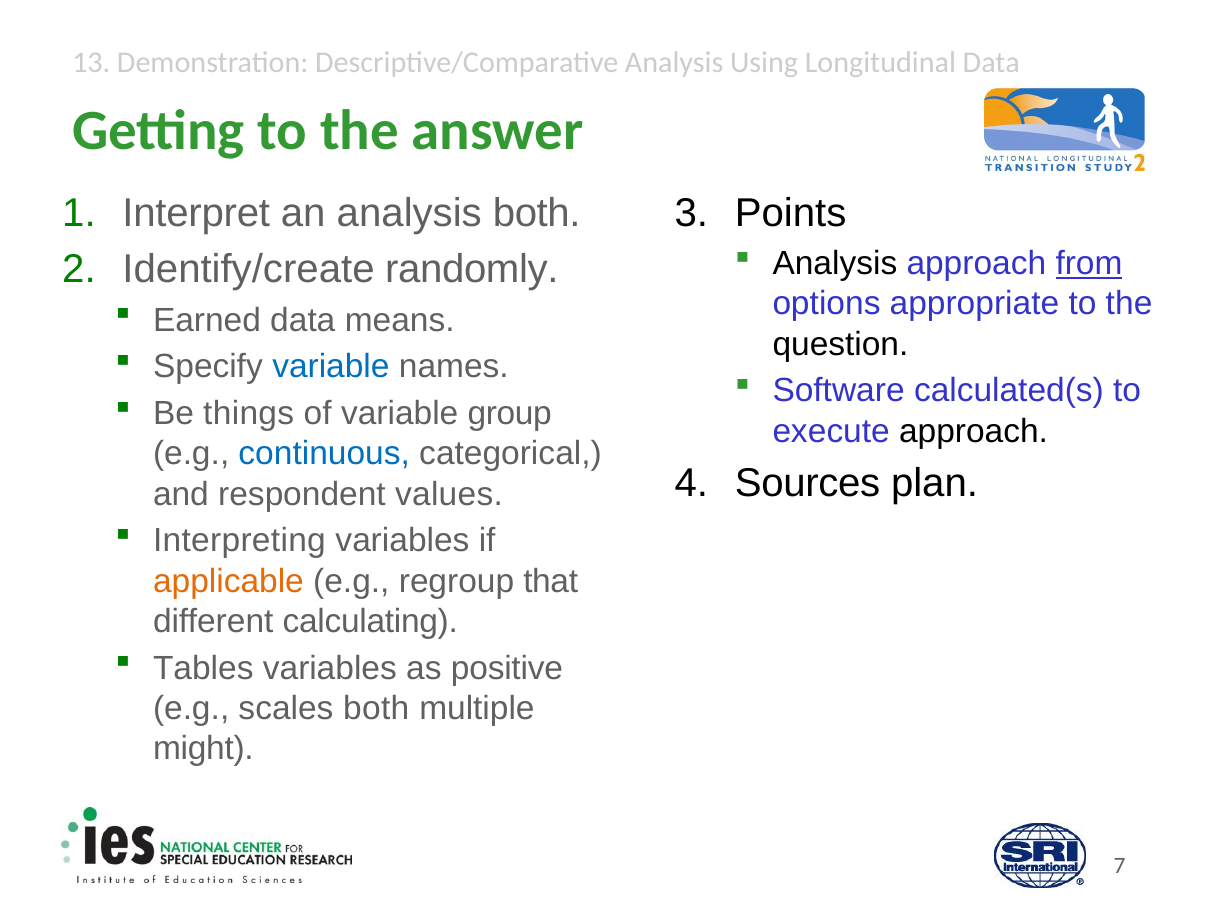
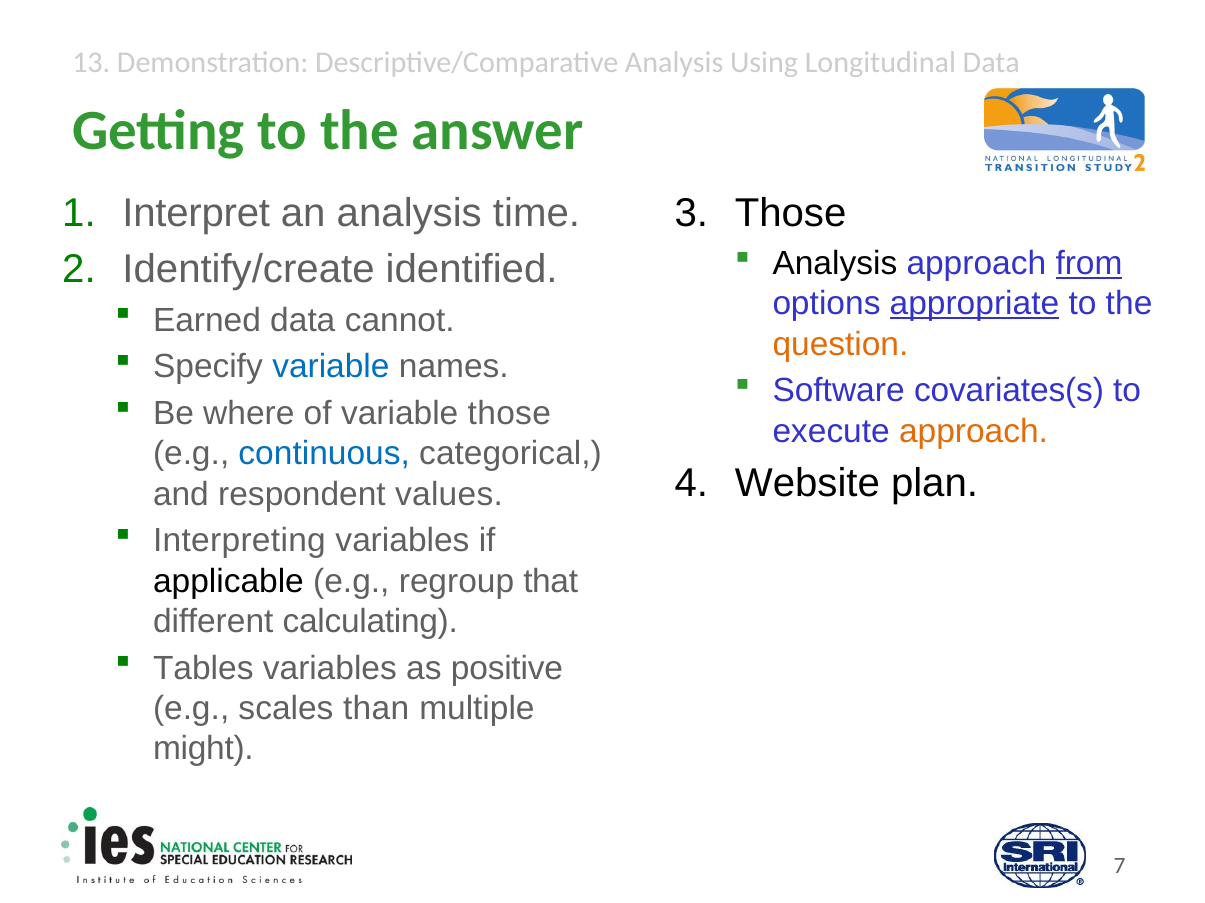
Points at (791, 214): Points -> Those
analysis both: both -> time
randomly: randomly -> identified
appropriate underline: none -> present
means: means -> cannot
question colour: black -> orange
calculated(s: calculated(s -> covariates(s
things: things -> where
variable group: group -> those
approach at (974, 431) colour: black -> orange
Sources: Sources -> Website
applicable colour: orange -> black
scales both: both -> than
